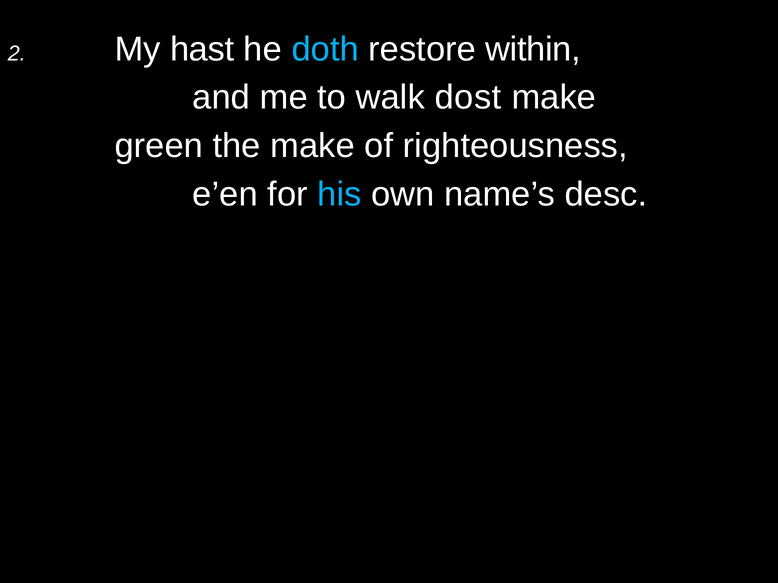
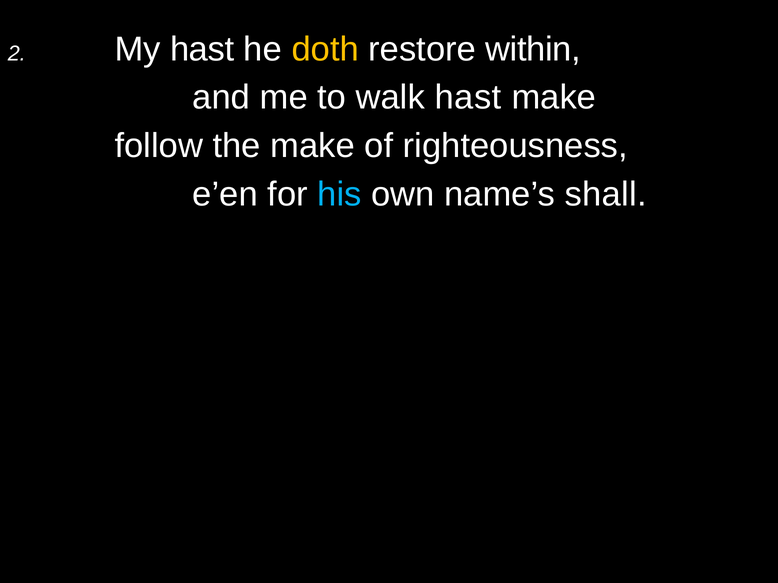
doth colour: light blue -> yellow
walk dost: dost -> hast
green: green -> follow
desc: desc -> shall
